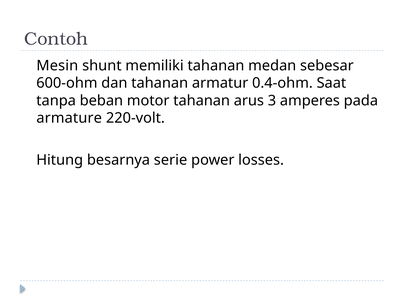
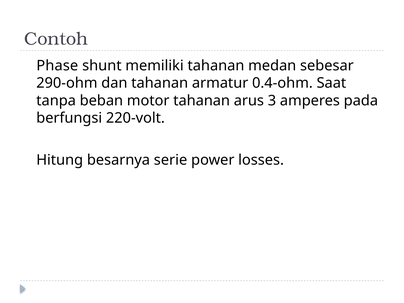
Mesin: Mesin -> Phase
600-ohm: 600-ohm -> 290-ohm
armature: armature -> berfungsi
